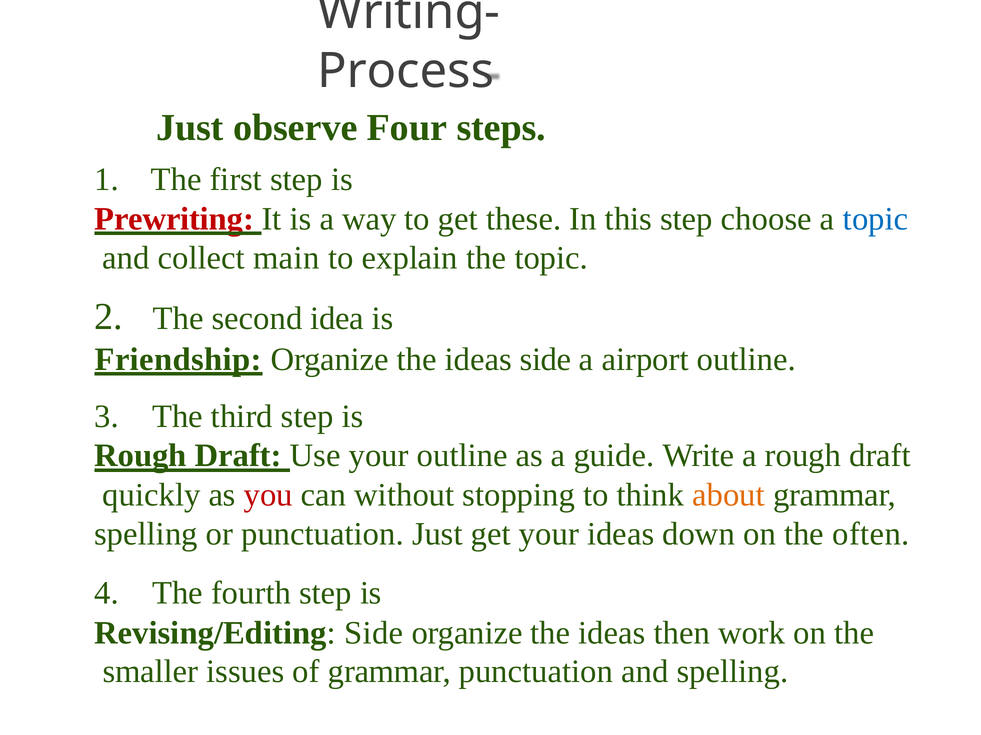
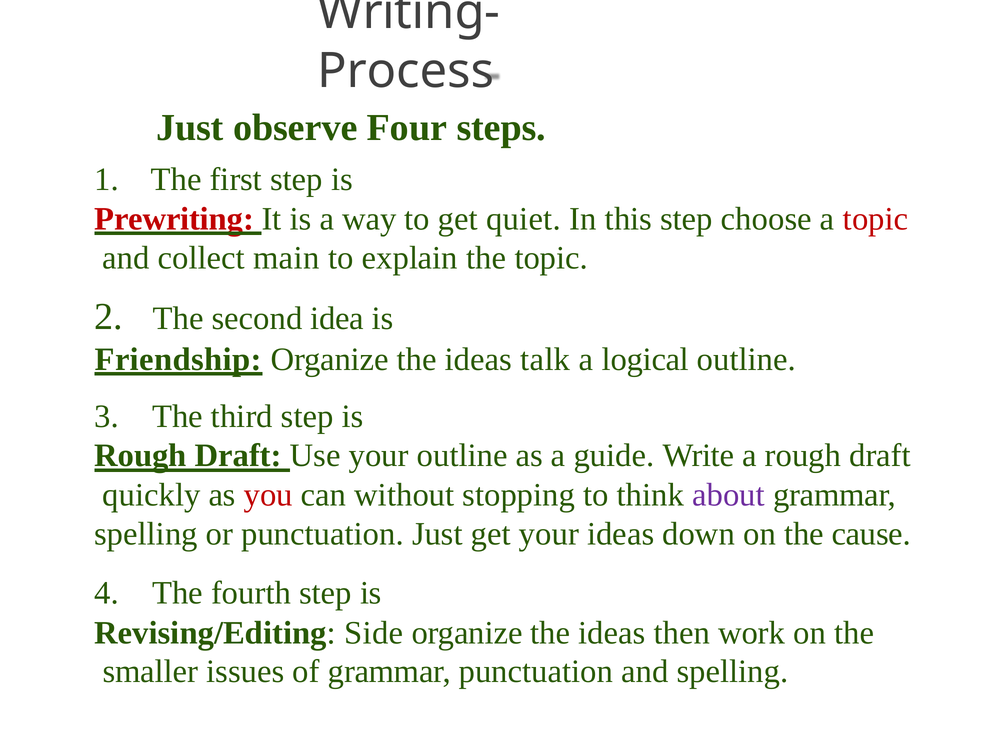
these: these -> quiet
topic at (876, 219) colour: blue -> red
ideas side: side -> talk
airport: airport -> logical
about colour: orange -> purple
often: often -> cause
